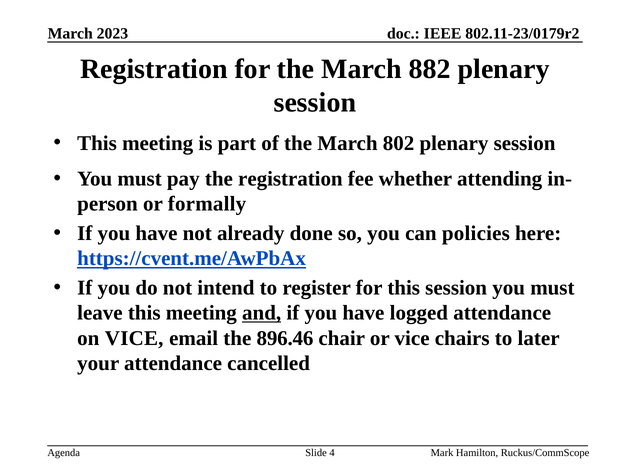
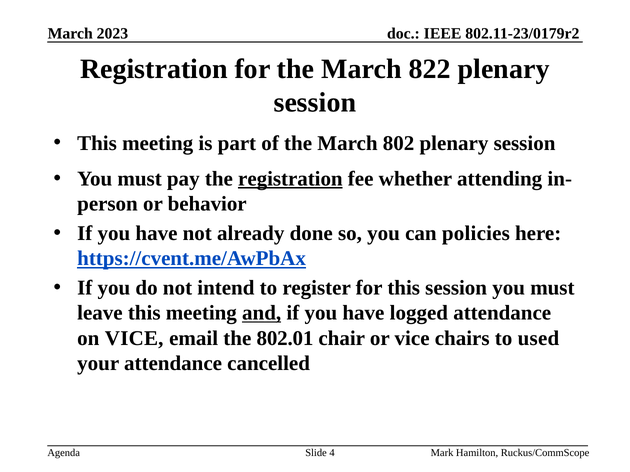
882: 882 -> 822
registration at (290, 179) underline: none -> present
formally: formally -> behavior
896.46: 896.46 -> 802.01
later: later -> used
